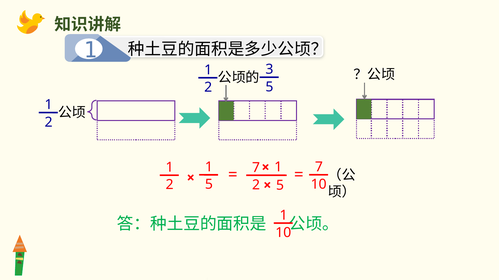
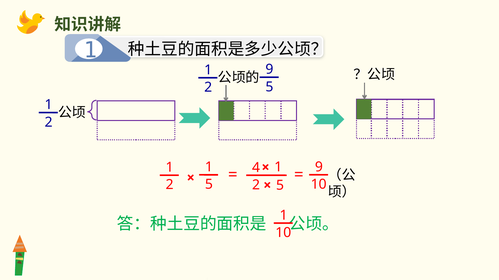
3 at (269, 70): 3 -> 9
7 at (256, 168): 7 -> 4
7 at (319, 167): 7 -> 9
